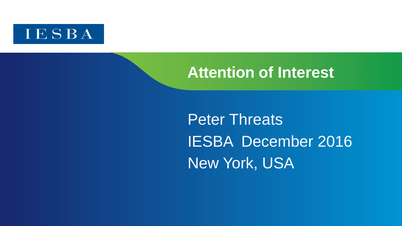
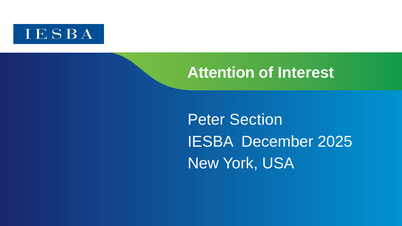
Threats: Threats -> Section
2016: 2016 -> 2025
